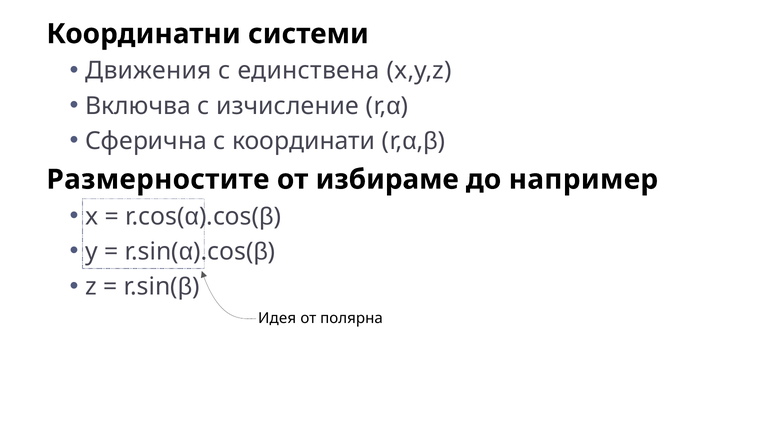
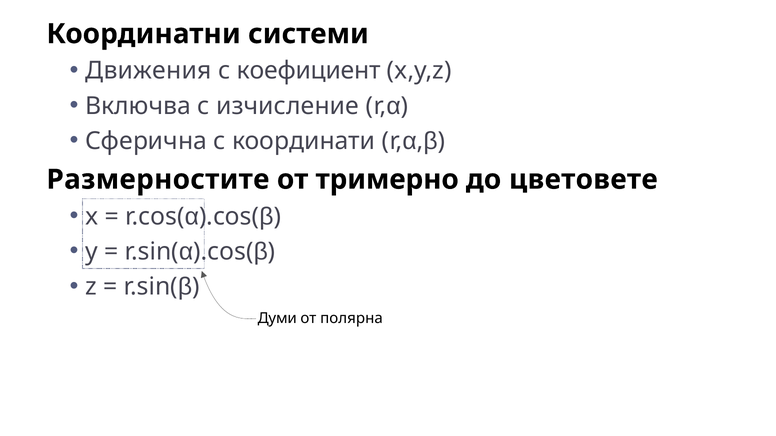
единствена: единствена -> коефициент
избираме: избираме -> тримерно
например: например -> цветовете
Идея: Идея -> Думи
